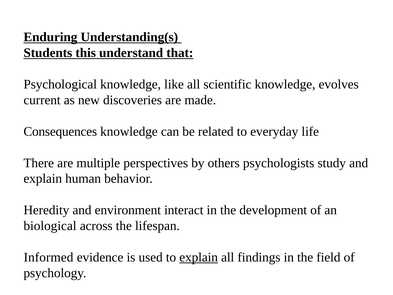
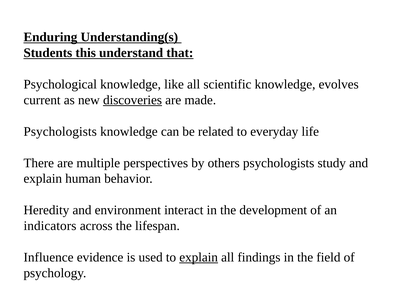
discoveries underline: none -> present
Consequences at (60, 131): Consequences -> Psychologists
biological: biological -> indicators
Informed: Informed -> Influence
